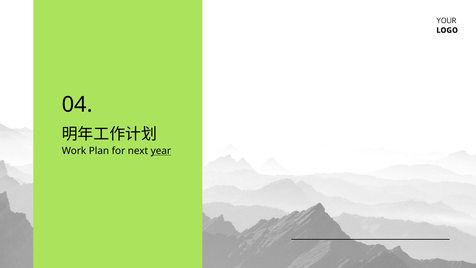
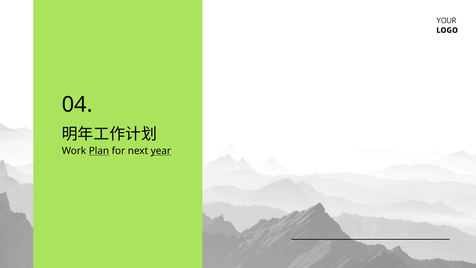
Plan underline: none -> present
